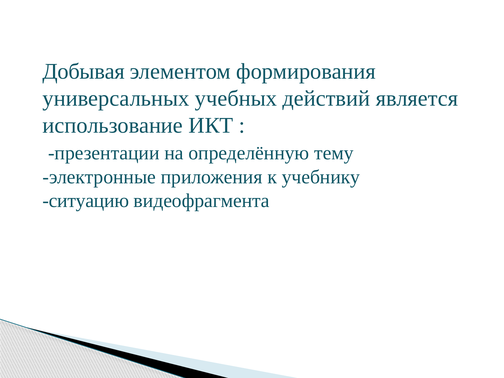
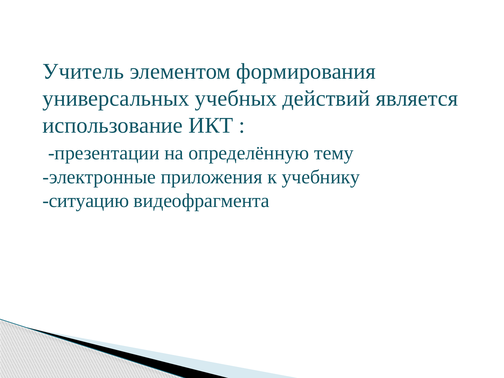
Добывая: Добывая -> Учитель
